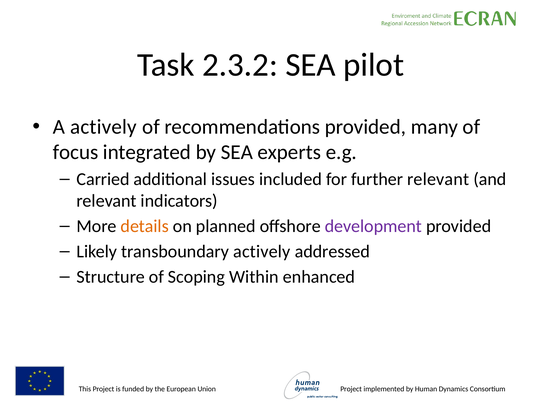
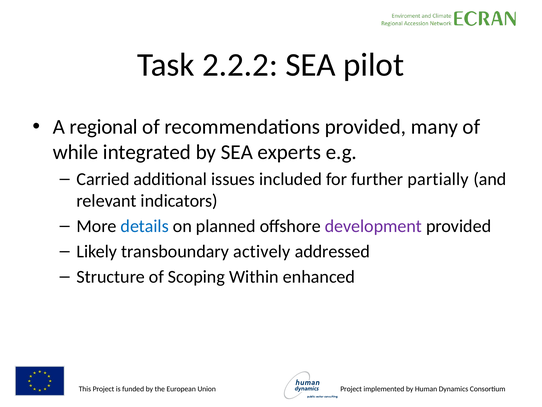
2.3.2: 2.3.2 -> 2.2.2
A actively: actively -> regional
focus: focus -> while
further relevant: relevant -> partially
details colour: orange -> blue
